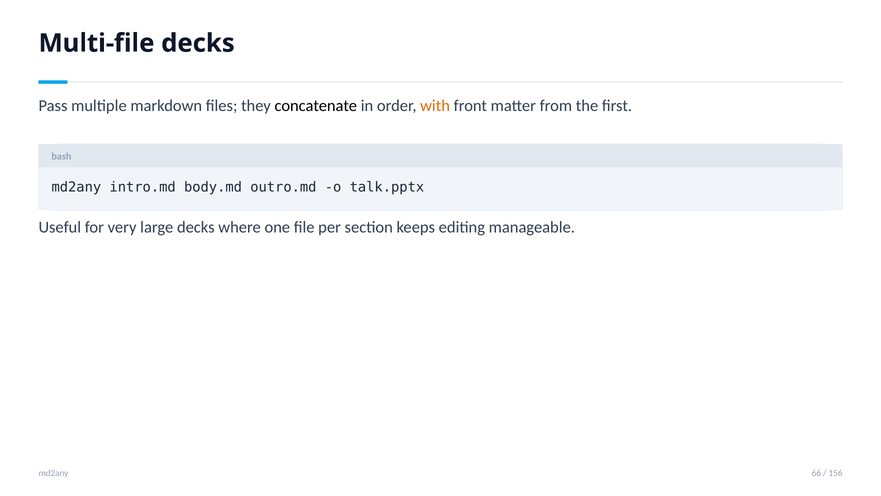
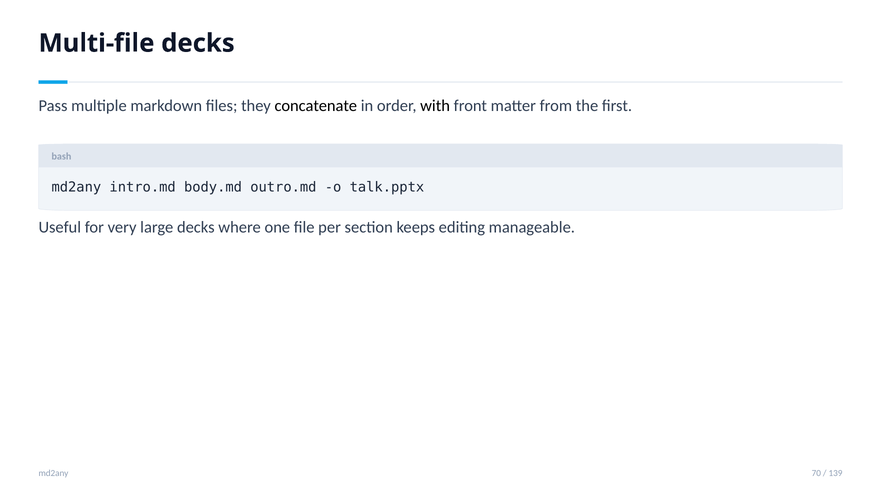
with colour: orange -> black
66: 66 -> 70
156: 156 -> 139
